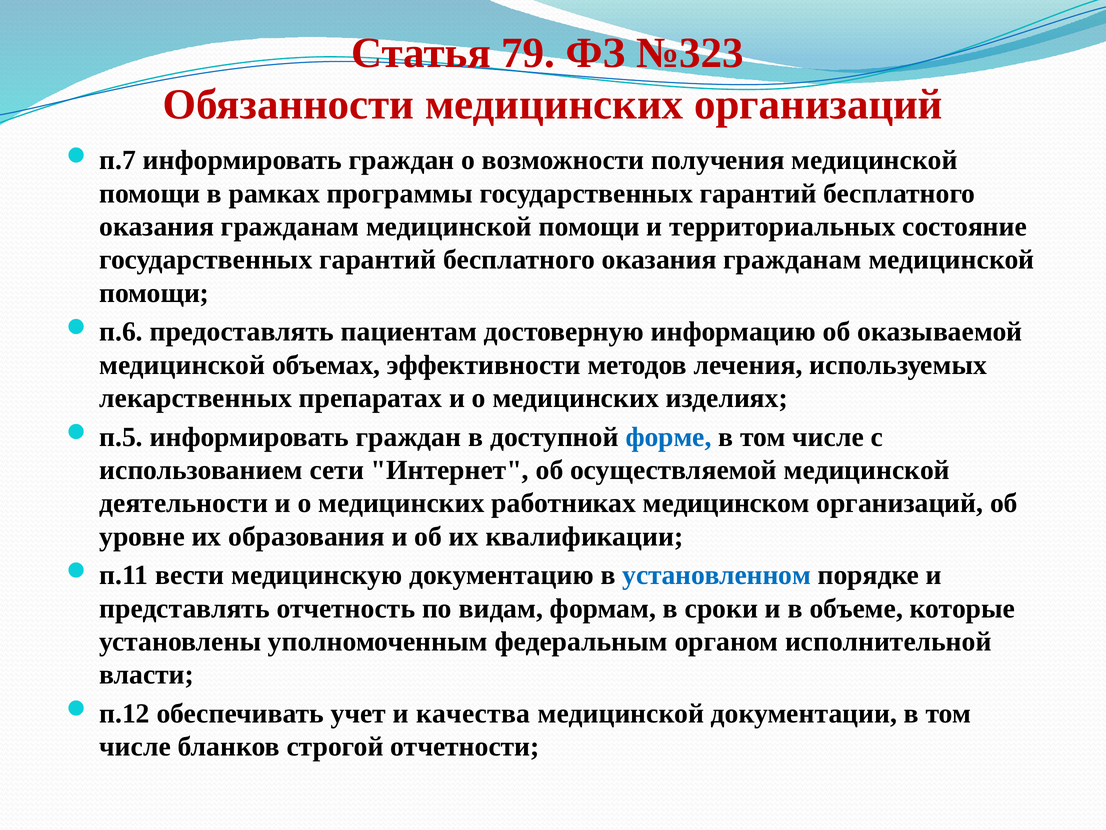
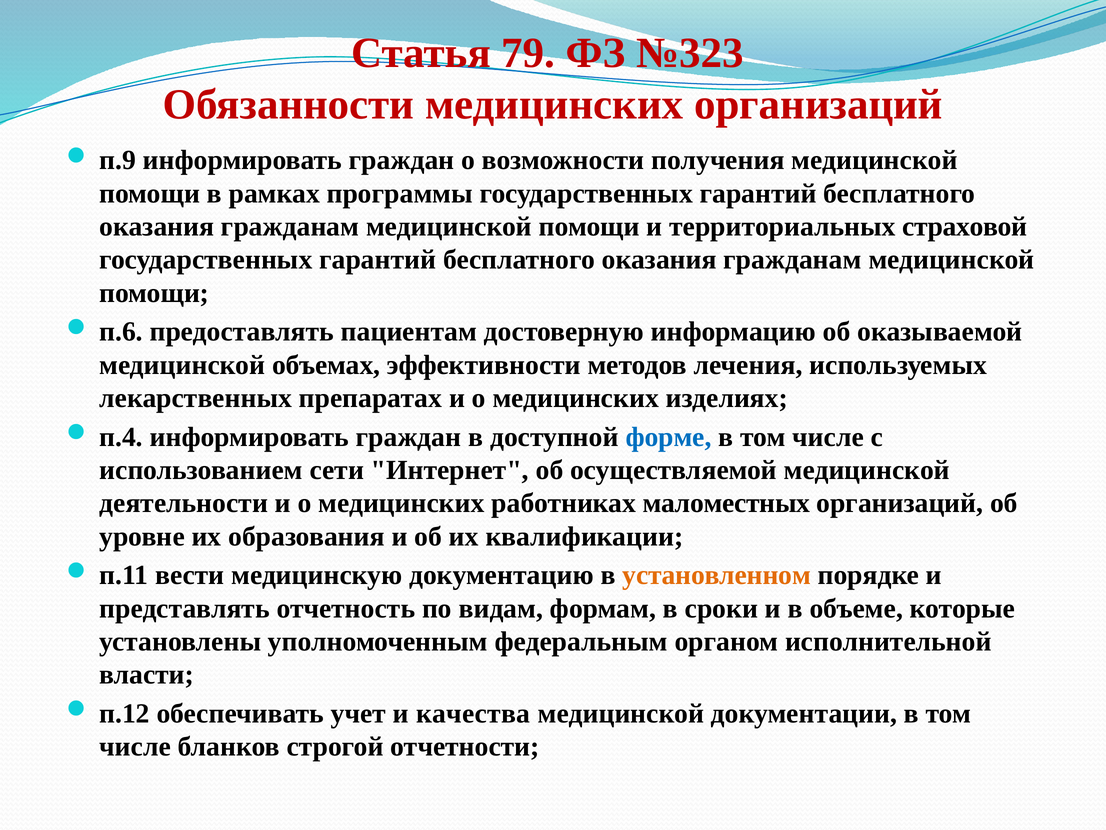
п.7: п.7 -> п.9
состояние: состояние -> страховой
п.5: п.5 -> п.4
медицинском: медицинском -> маломестных
установленном colour: blue -> orange
